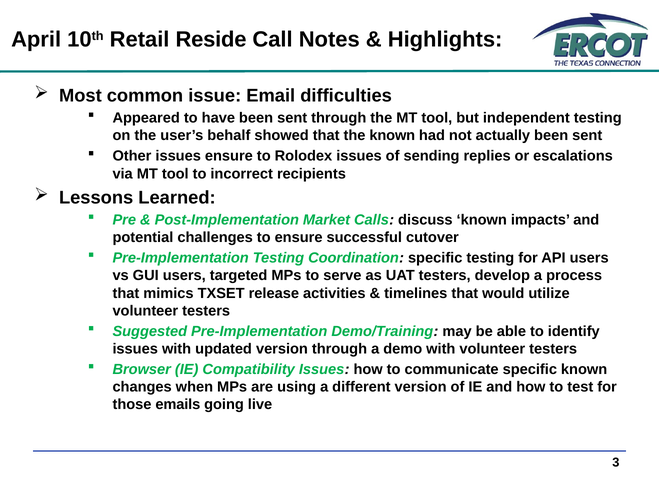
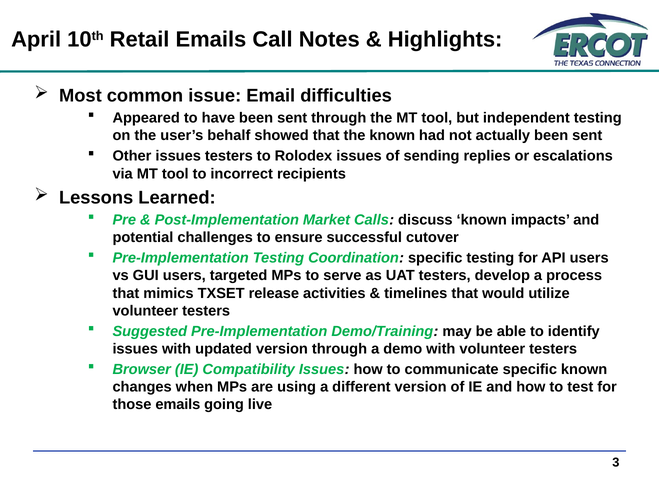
Retail Reside: Reside -> Emails
issues ensure: ensure -> testers
